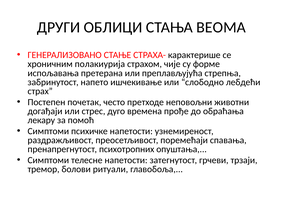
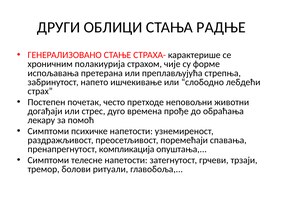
ВЕОМА: ВЕОМА -> РАДЊЕ
психотропних: психотропних -> компликација
